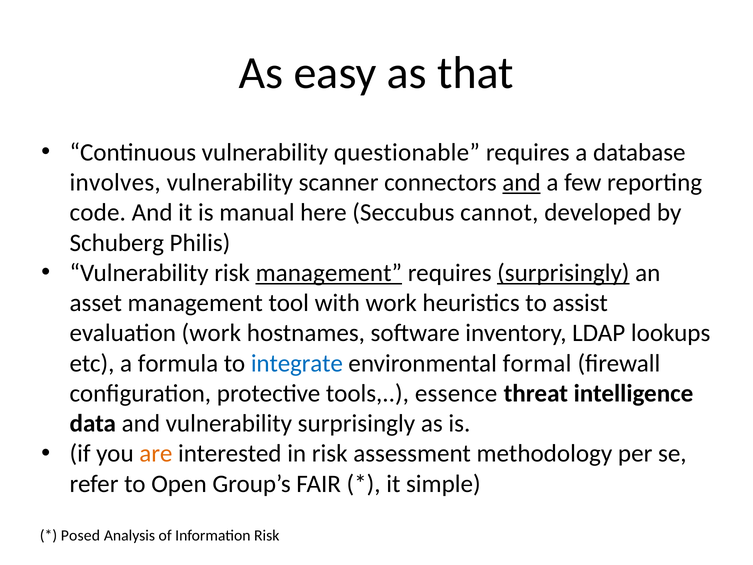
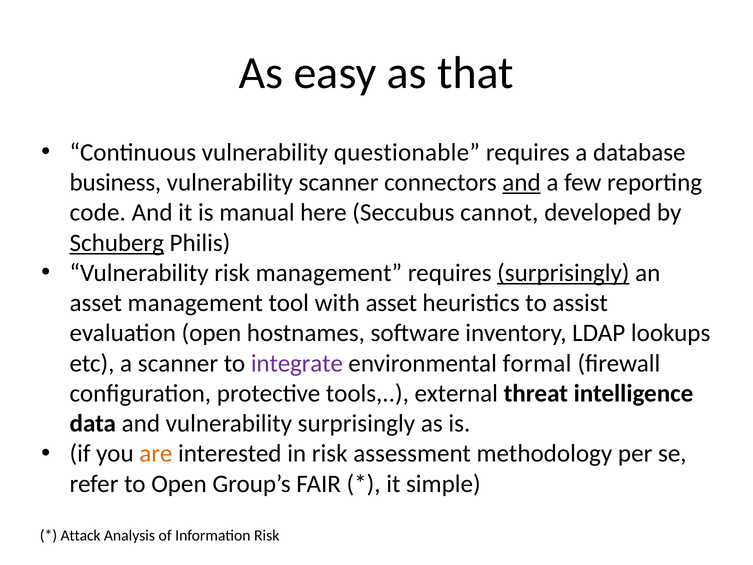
involves: involves -> business
Schuberg underline: none -> present
management at (329, 273) underline: present -> none
with work: work -> asset
evaluation work: work -> open
a formula: formula -> scanner
integrate colour: blue -> purple
essence: essence -> external
Posed: Posed -> Attack
